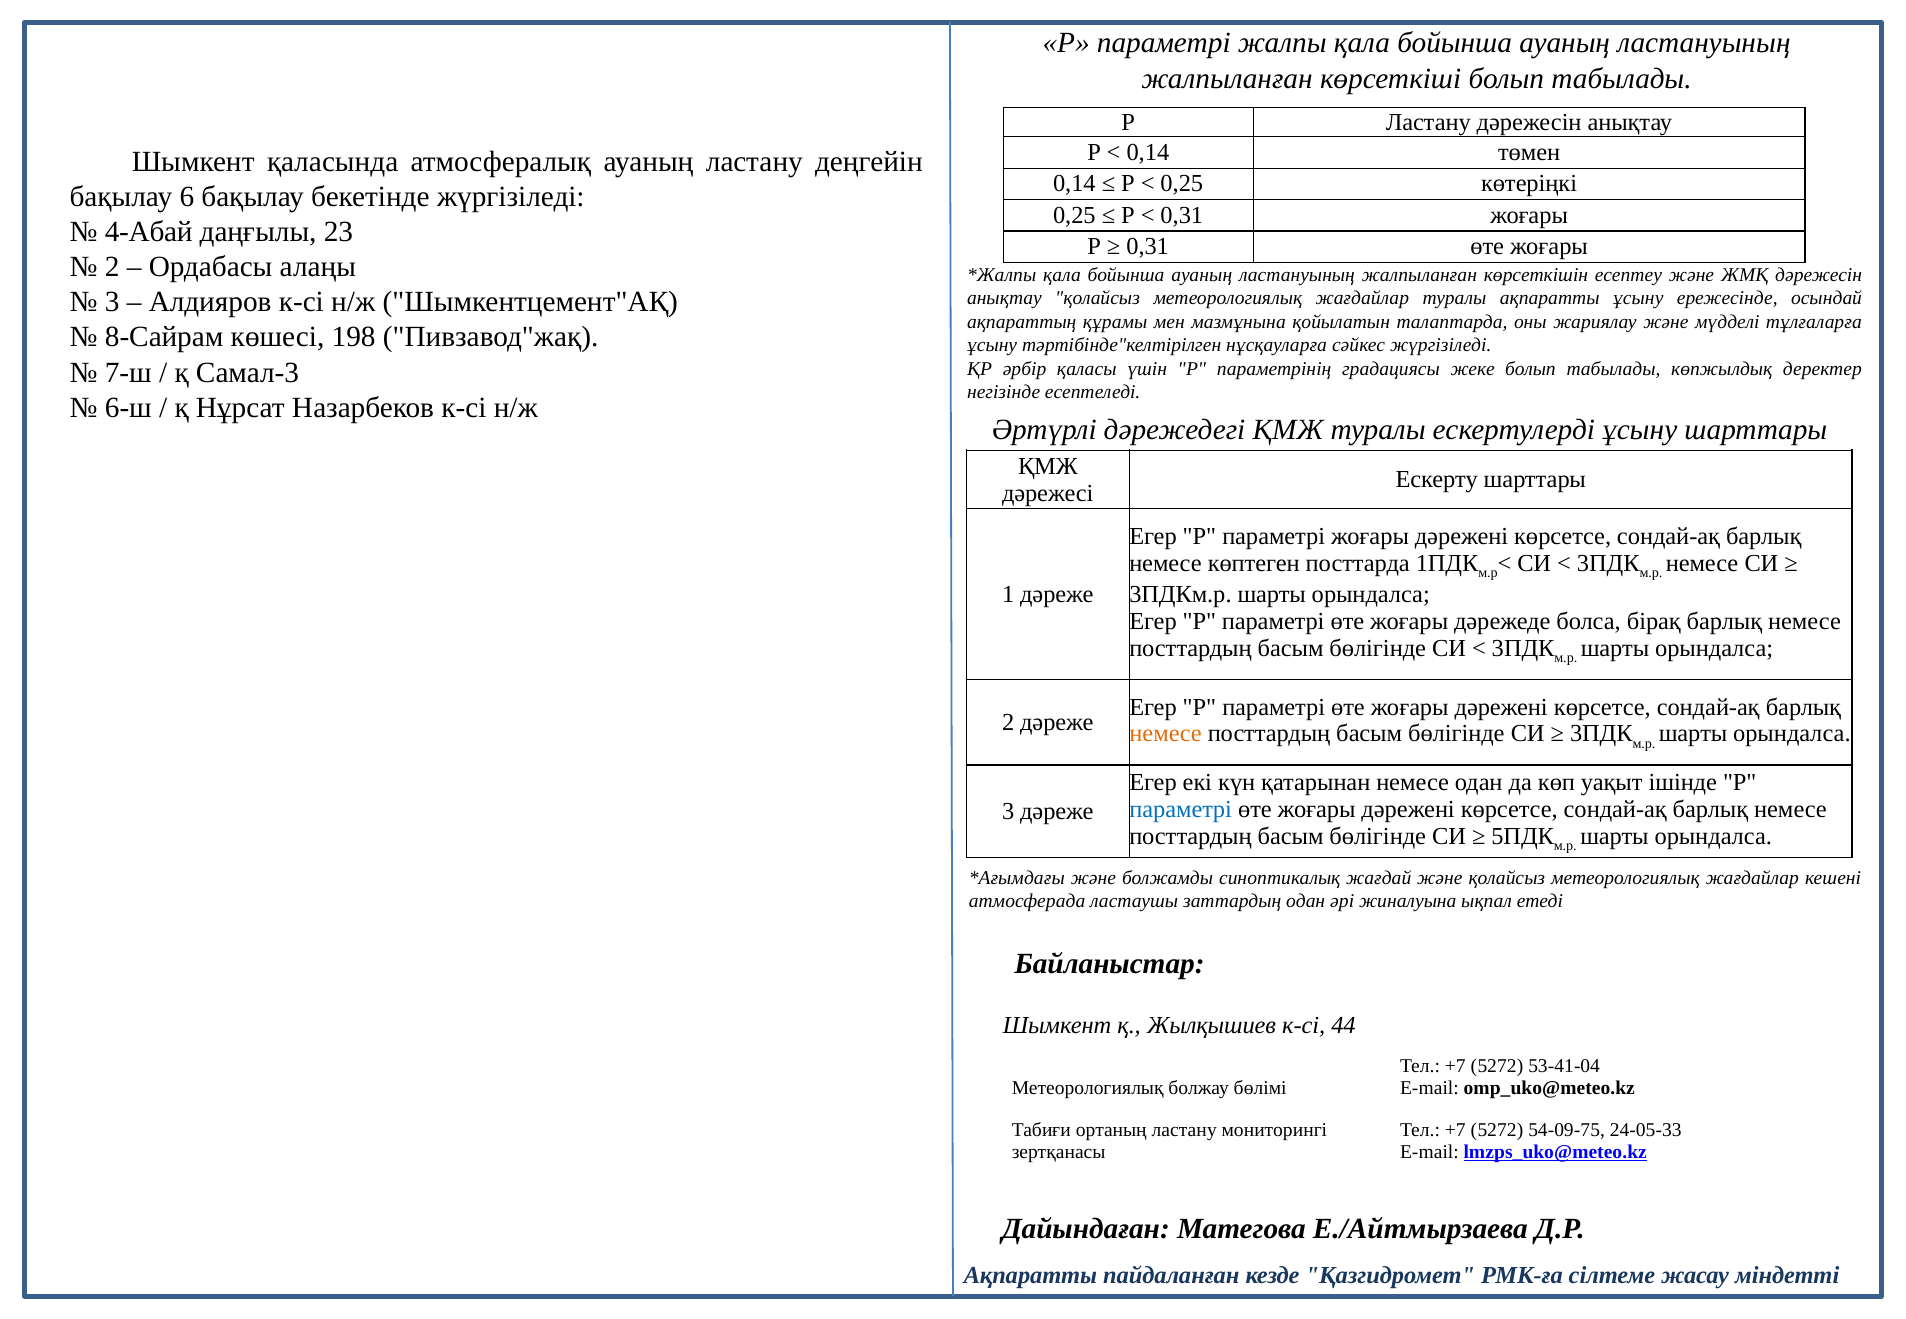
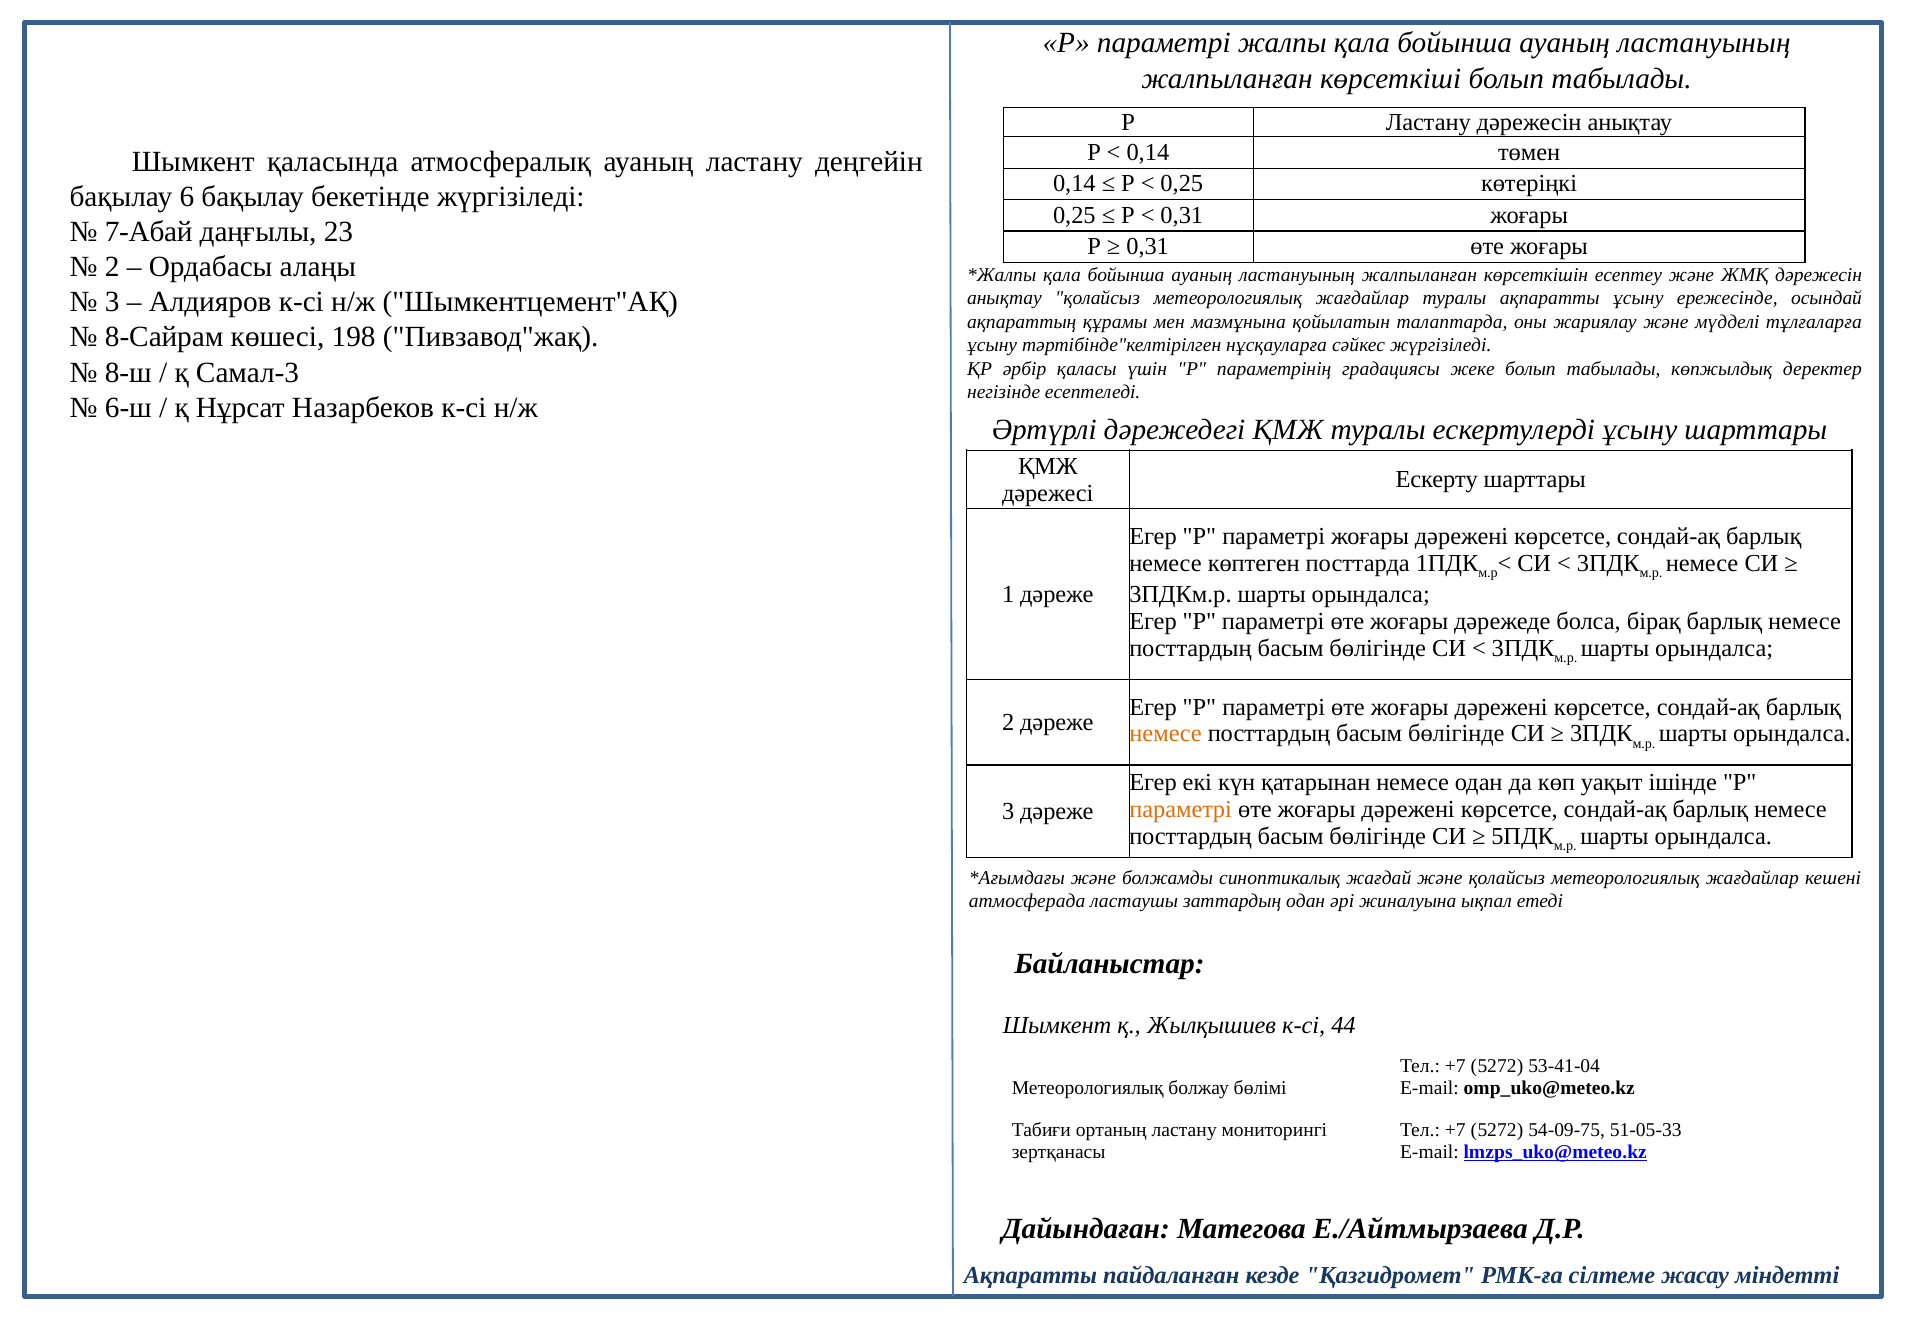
4-Абай: 4-Абай -> 7-Абай
7-ш: 7-ш -> 8-ш
параметрі at (1181, 810) colour: blue -> orange
24-05-33: 24-05-33 -> 51-05-33
